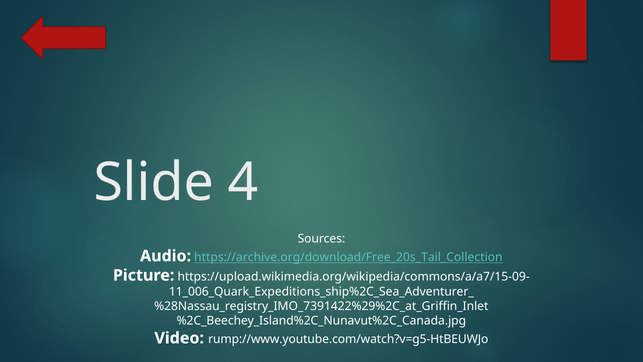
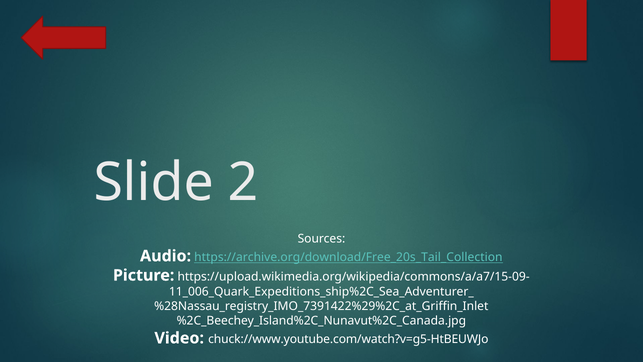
4: 4 -> 2
rump://www.youtube.com/watch?v=g5-HtBEUWJo: rump://www.youtube.com/watch?v=g5-HtBEUWJo -> chuck://www.youtube.com/watch?v=g5-HtBEUWJo
